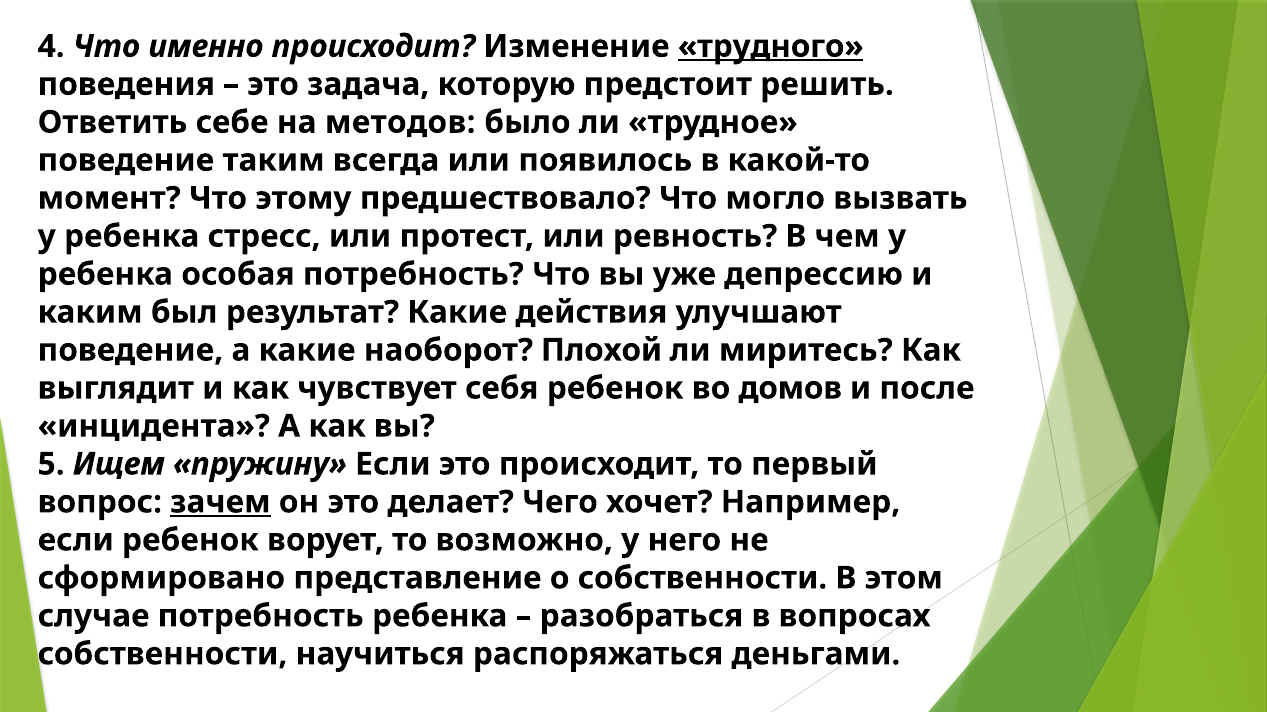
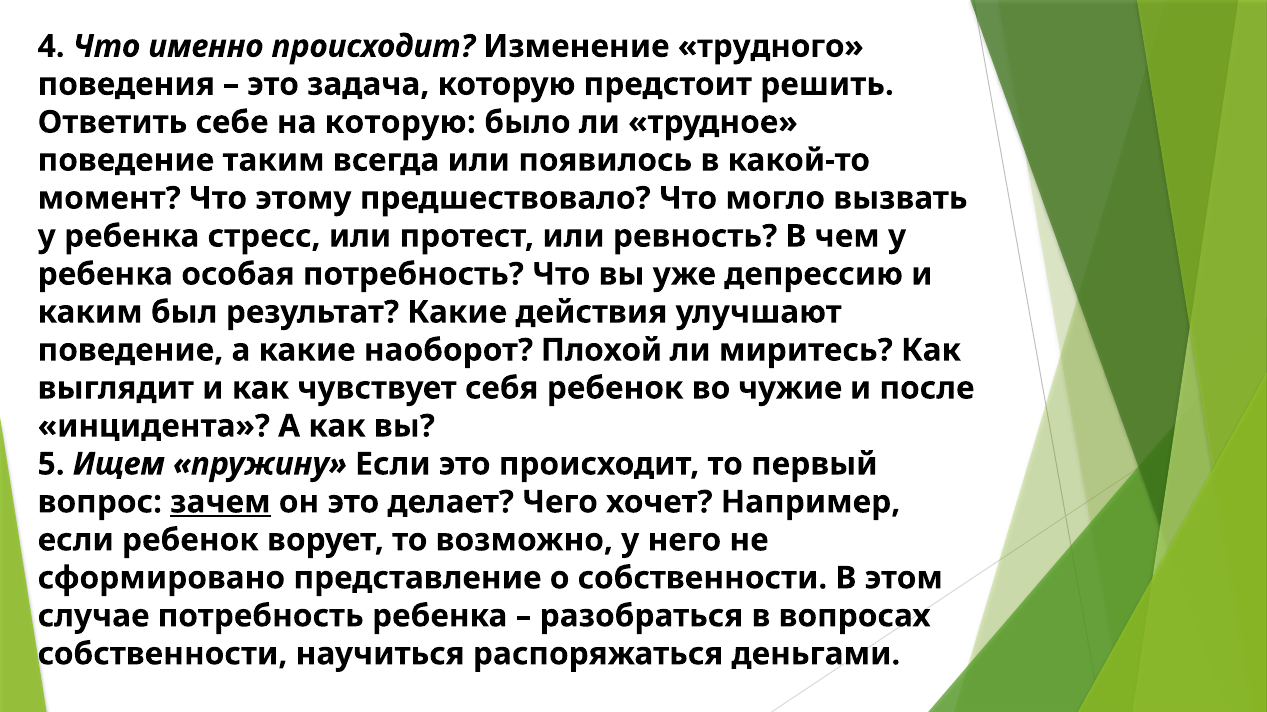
трудного underline: present -> none
на методов: методов -> которую
домов: домов -> чужие
